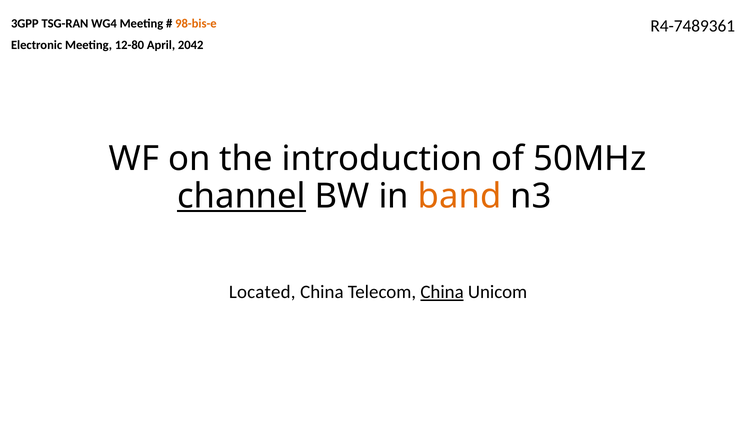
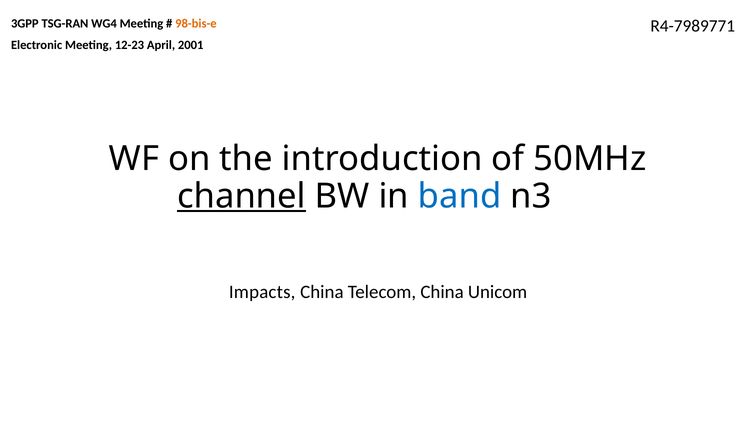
R4-7489361: R4-7489361 -> R4-7989771
12-80: 12-80 -> 12-23
2042: 2042 -> 2001
band colour: orange -> blue
Located: Located -> Impacts
China at (442, 292) underline: present -> none
